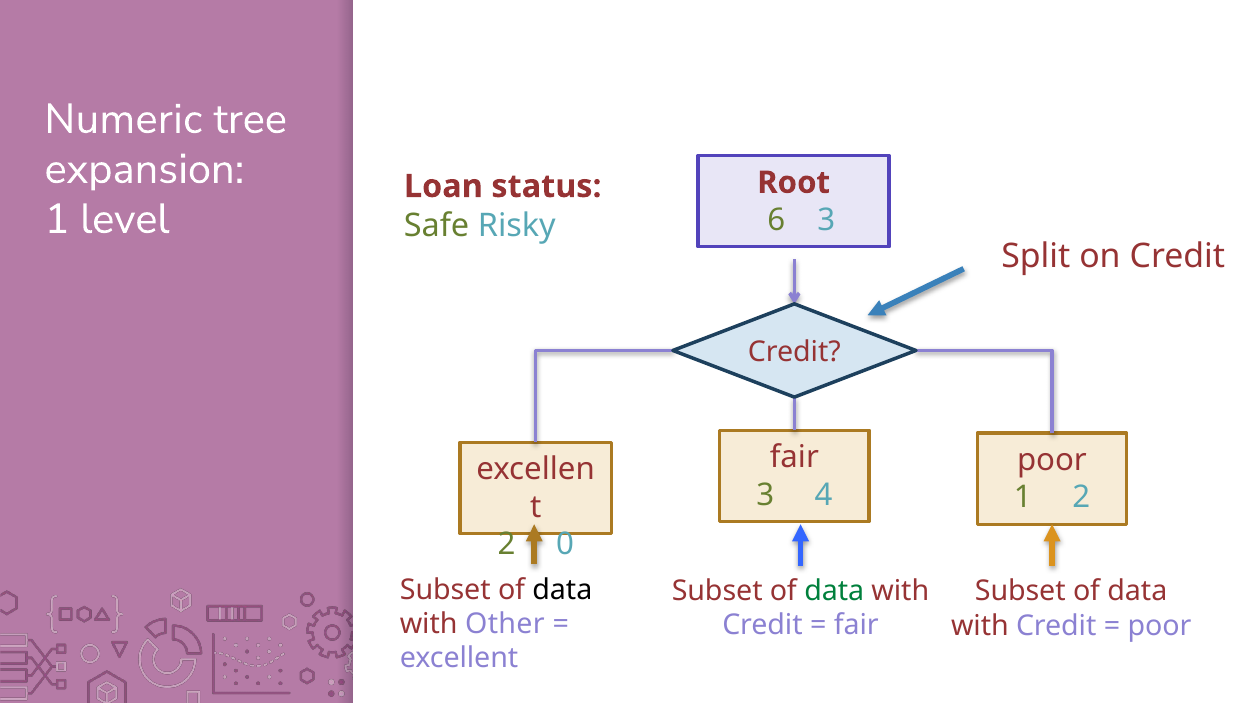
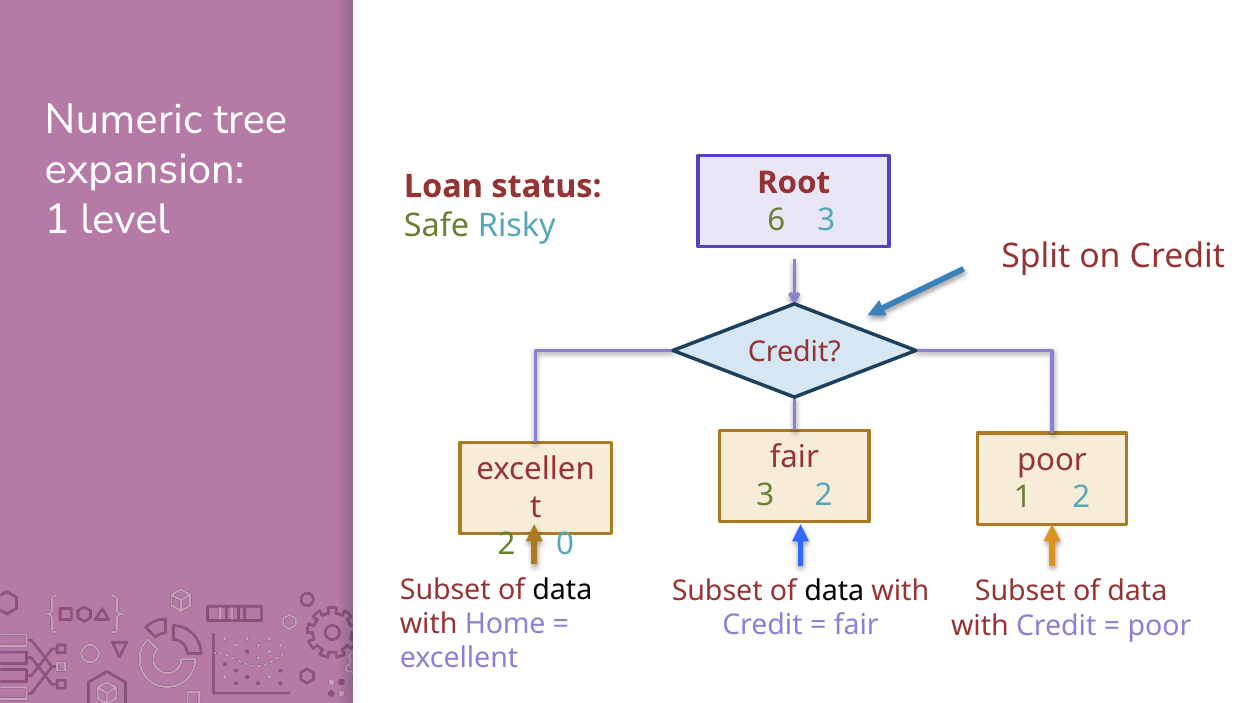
3 4: 4 -> 2
data at (834, 591) colour: green -> black
Other: Other -> Home
